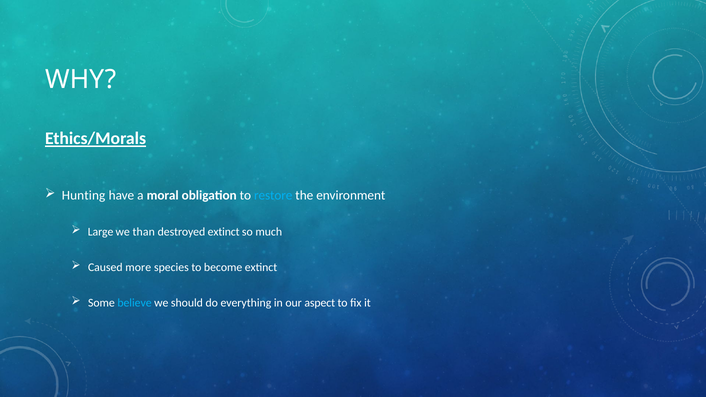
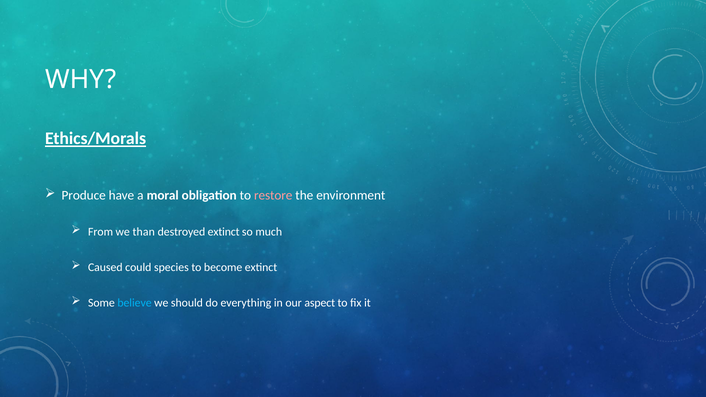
Hunting: Hunting -> Produce
restore colour: light blue -> pink
Large: Large -> From
more: more -> could
